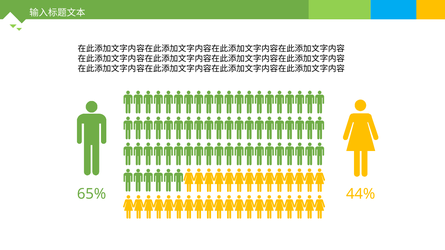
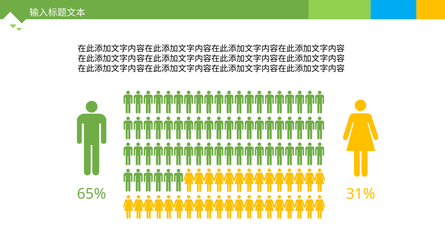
44%: 44% -> 31%
